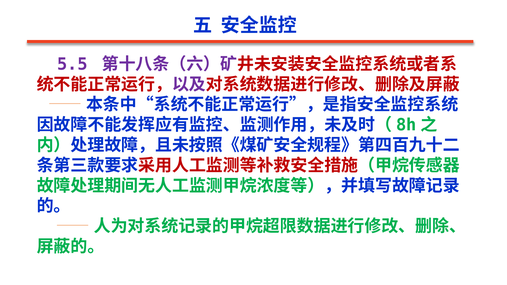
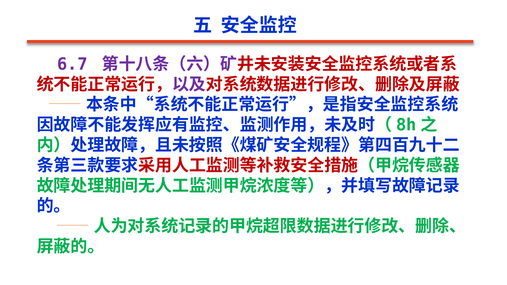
5.5: 5.5 -> 6.7
